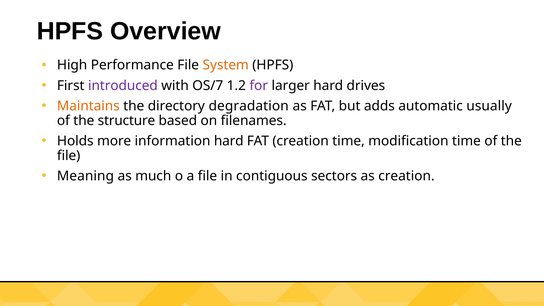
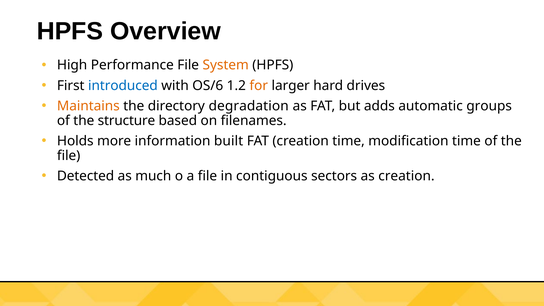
introduced colour: purple -> blue
OS/7: OS/7 -> OS/6
for colour: purple -> orange
usually: usually -> groups
information hard: hard -> built
Meaning: Meaning -> Detected
